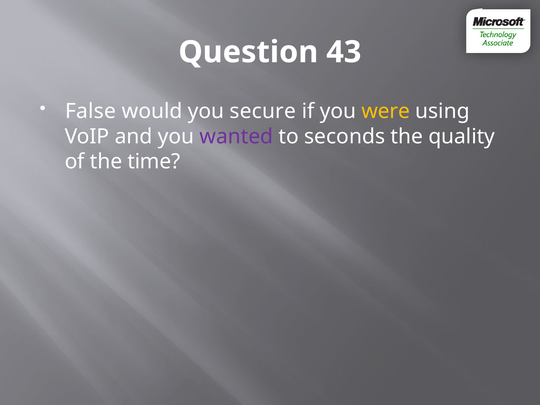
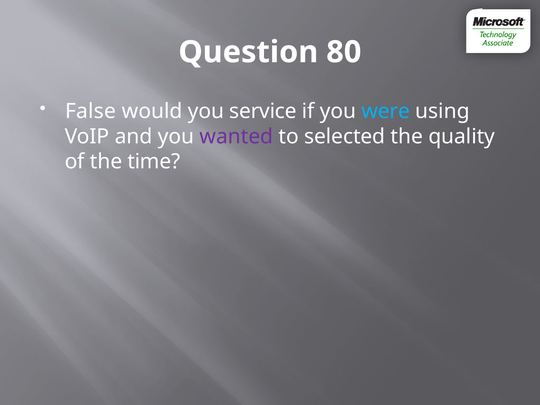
43: 43 -> 80
secure: secure -> service
were colour: yellow -> light blue
seconds: seconds -> selected
